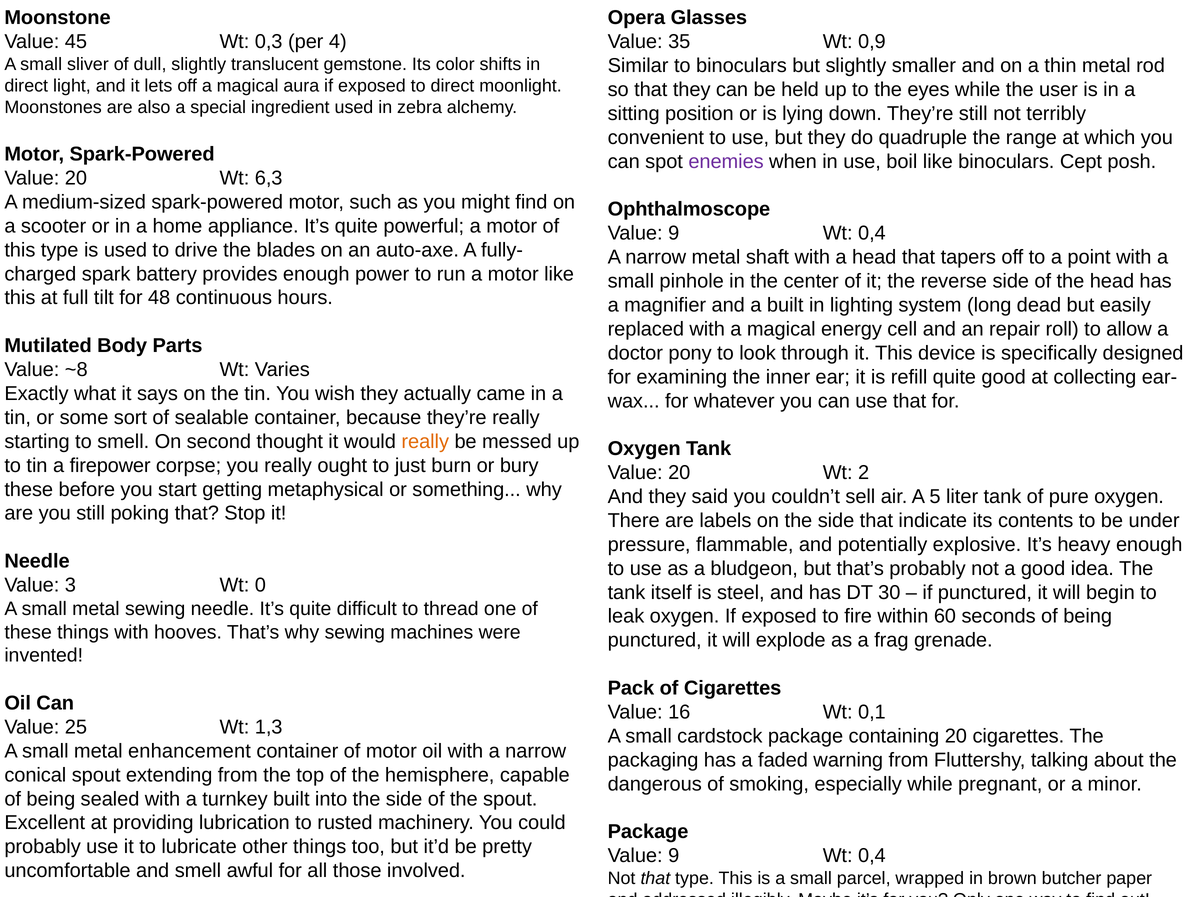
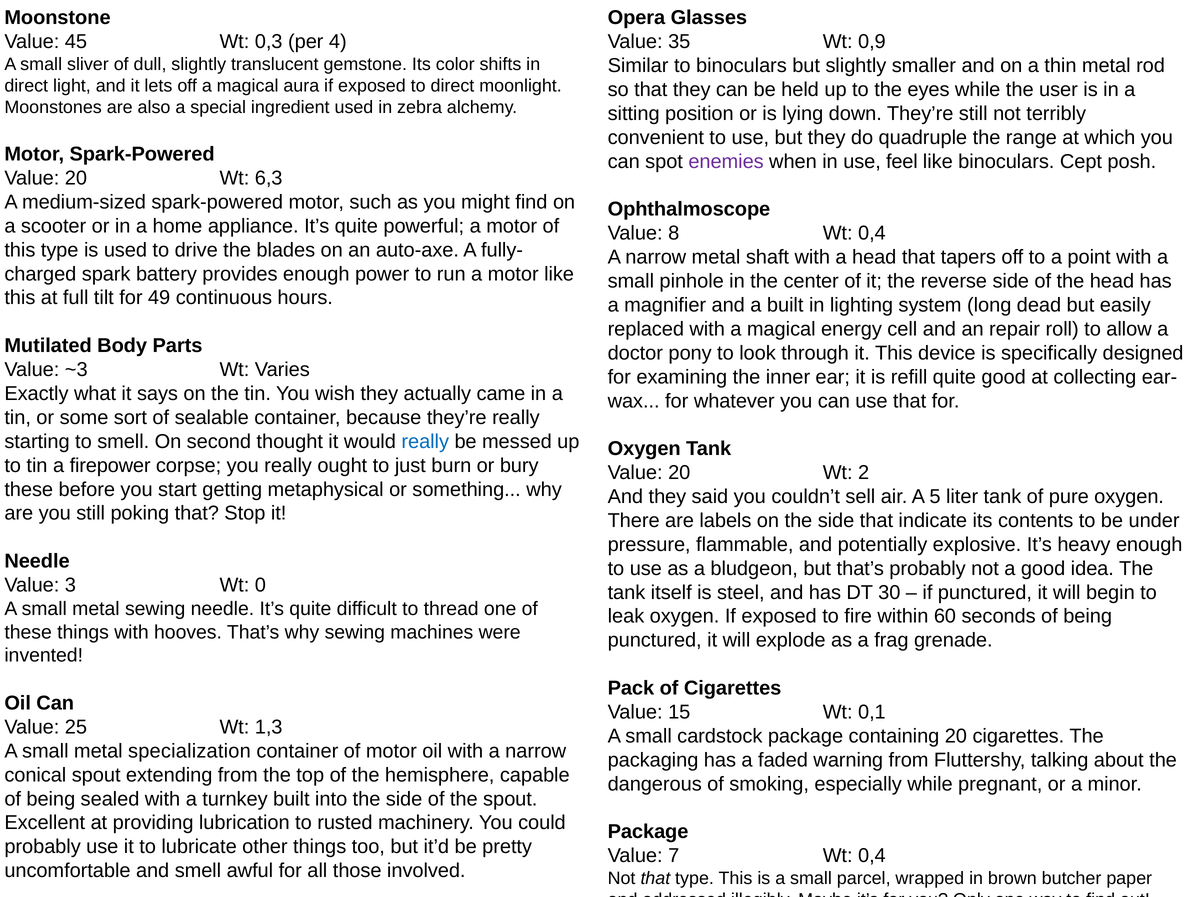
boil: boil -> feel
9 at (674, 233): 9 -> 8
48: 48 -> 49
~8: ~8 -> ~3
really at (425, 441) colour: orange -> blue
16: 16 -> 15
enhancement: enhancement -> specialization
9 at (674, 855): 9 -> 7
